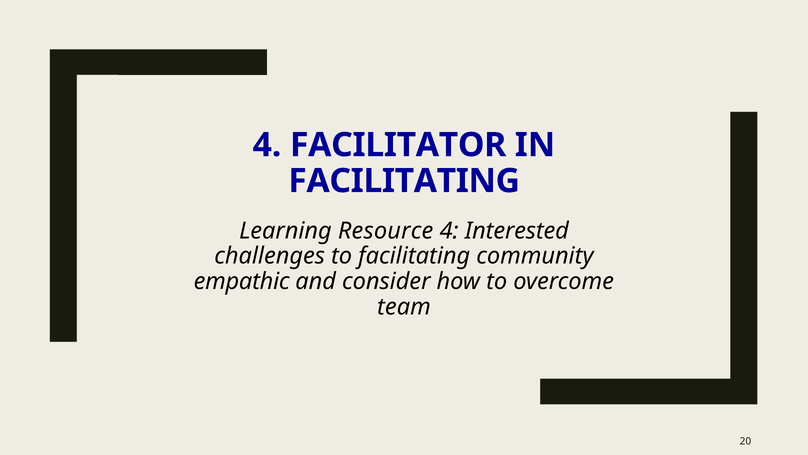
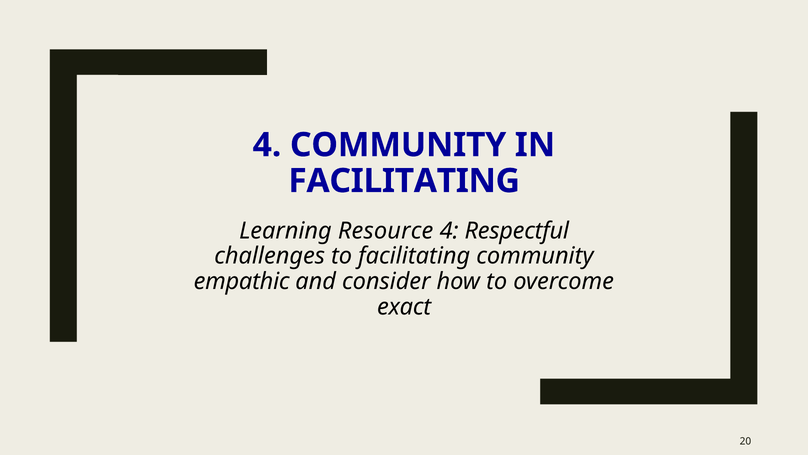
4 FACILITATOR: FACILITATOR -> COMMUNITY
Interested: Interested -> Respectful
team: team -> exact
